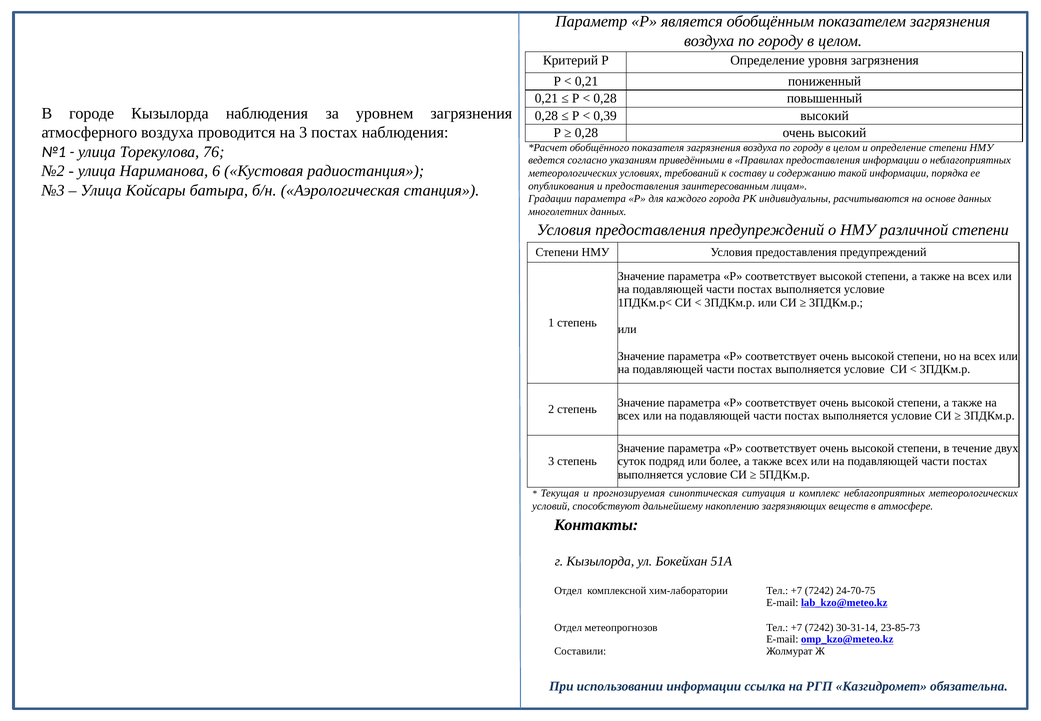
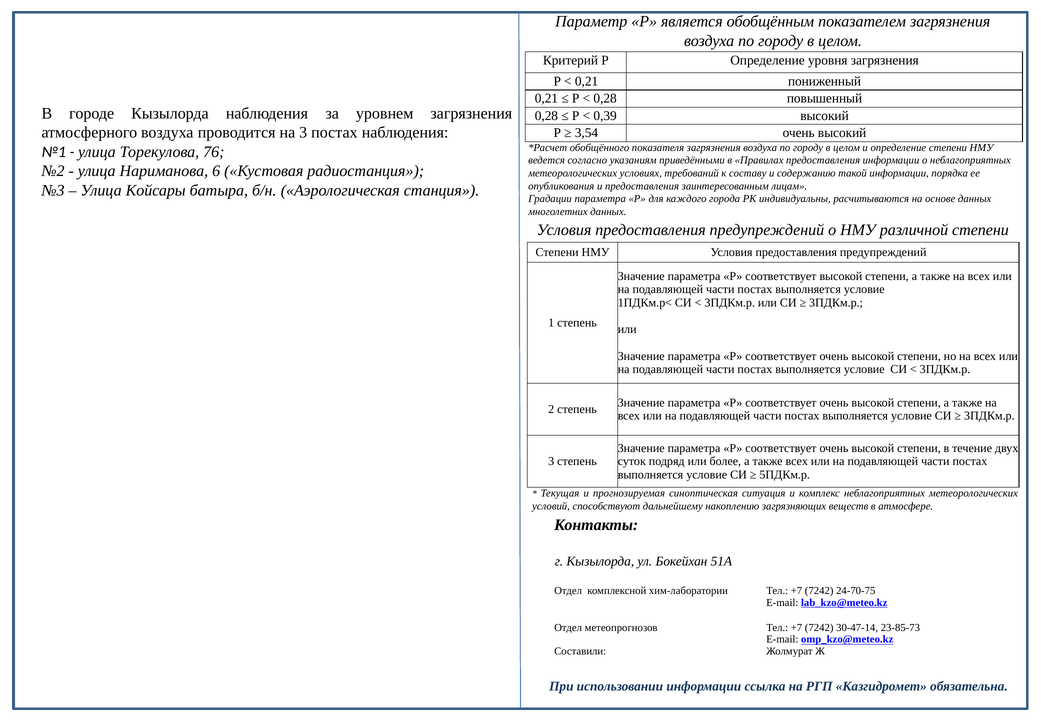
0,28 at (586, 133): 0,28 -> 3,54
30-31-14: 30-31-14 -> 30-47-14
